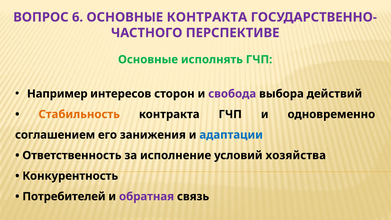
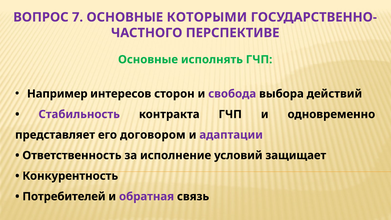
6: 6 -> 7
ОСНОВНЫЕ КОНТРАКТА: КОНТРАКТА -> КОТОРЫМИ
Стабильность colour: orange -> purple
соглашением: соглашением -> представляет
занижения: занижения -> договором
адаптации colour: blue -> purple
хозяйства: хозяйства -> защищает
